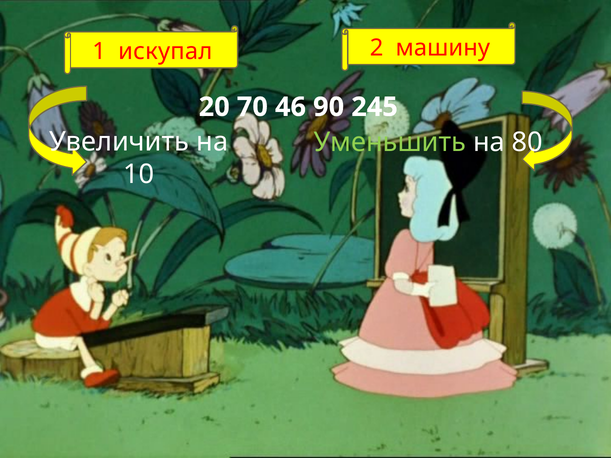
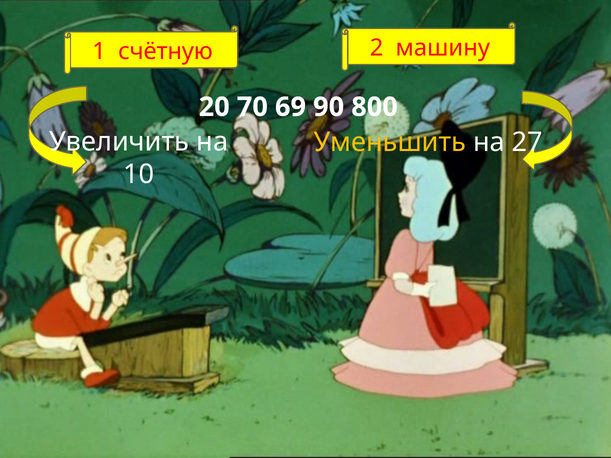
искупал: искупал -> счётную
46: 46 -> 69
245: 245 -> 800
Уменьшить colour: light green -> yellow
80: 80 -> 27
